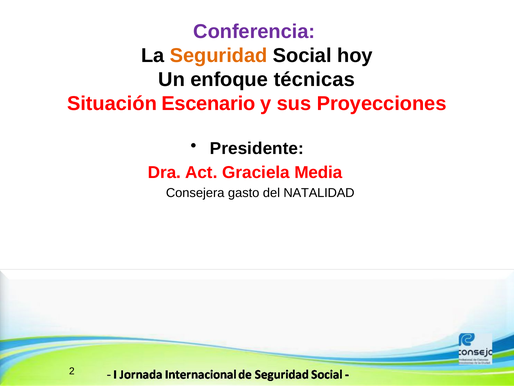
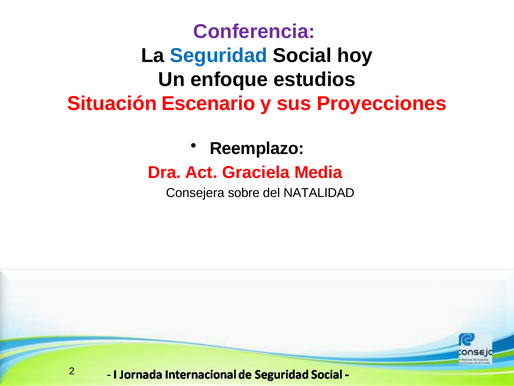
Seguridad colour: orange -> blue
técnicas: técnicas -> estudios
Presidente: Presidente -> Reemplazo
gasto: gasto -> sobre
